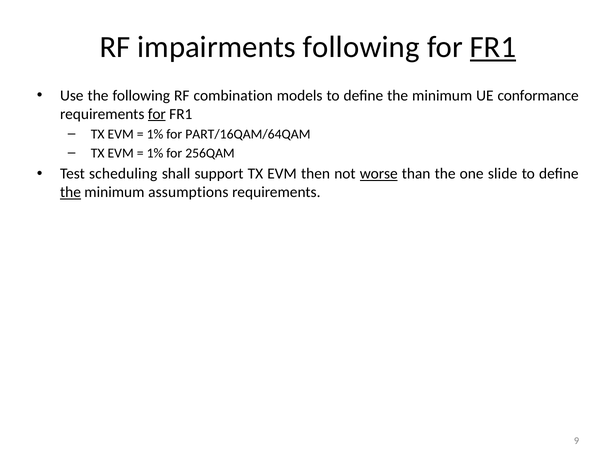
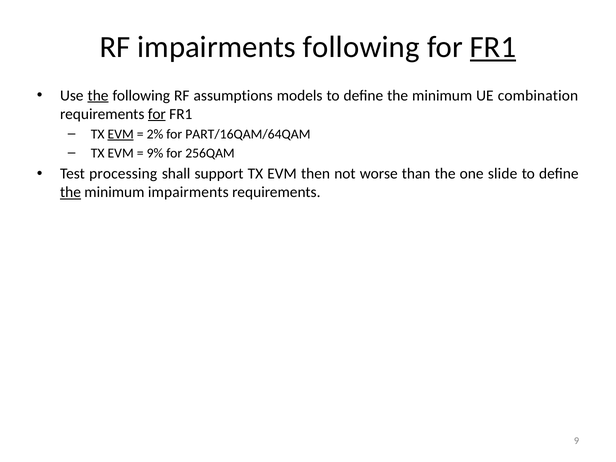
the at (98, 96) underline: none -> present
combination: combination -> assumptions
conformance: conformance -> combination
EVM at (121, 134) underline: none -> present
1% at (155, 134): 1% -> 2%
1% at (155, 153): 1% -> 9%
scheduling: scheduling -> processing
worse underline: present -> none
minimum assumptions: assumptions -> impairments
